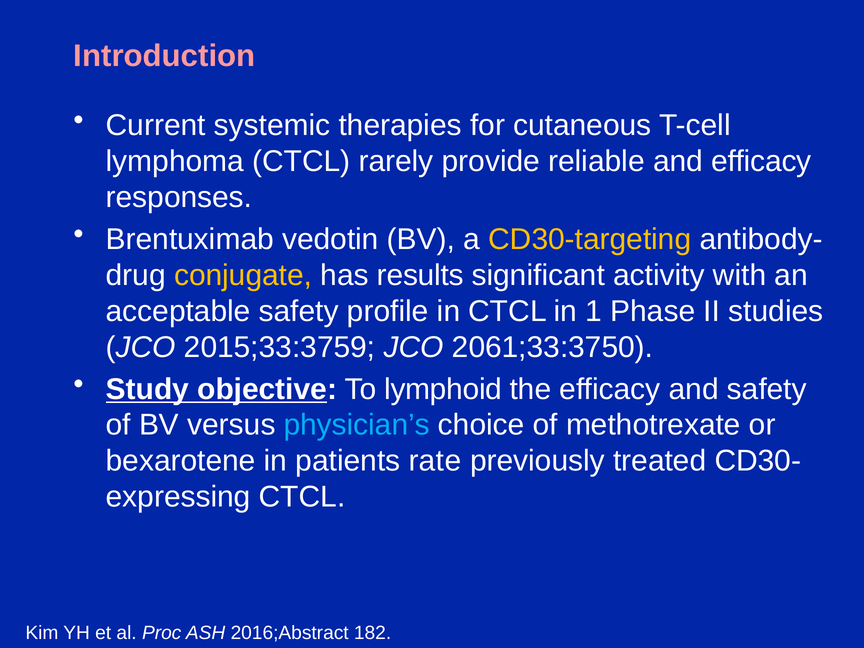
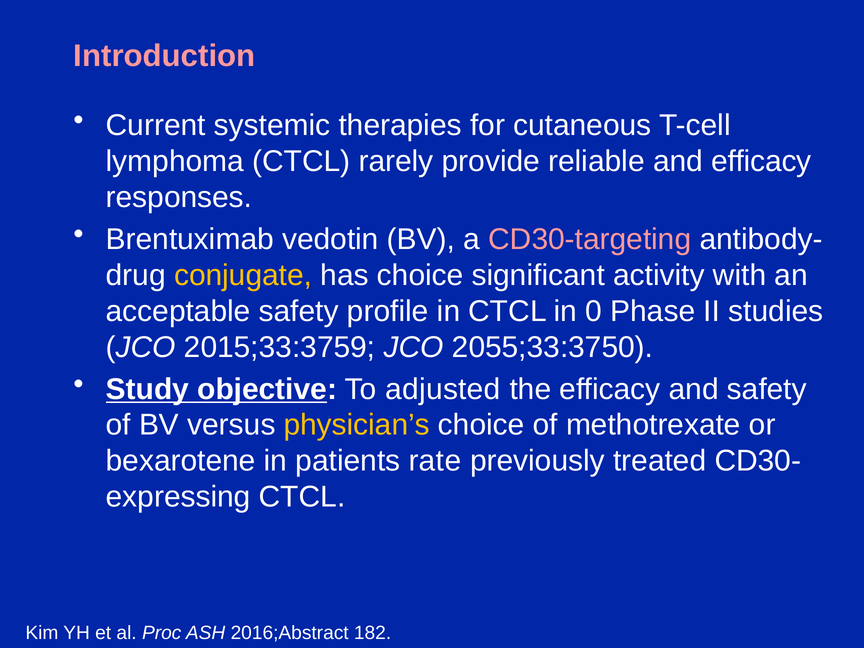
CD30-targeting colour: yellow -> pink
has results: results -> choice
1: 1 -> 0
2061;33:3750: 2061;33:3750 -> 2055;33:3750
lymphoid: lymphoid -> adjusted
physician’s colour: light blue -> yellow
